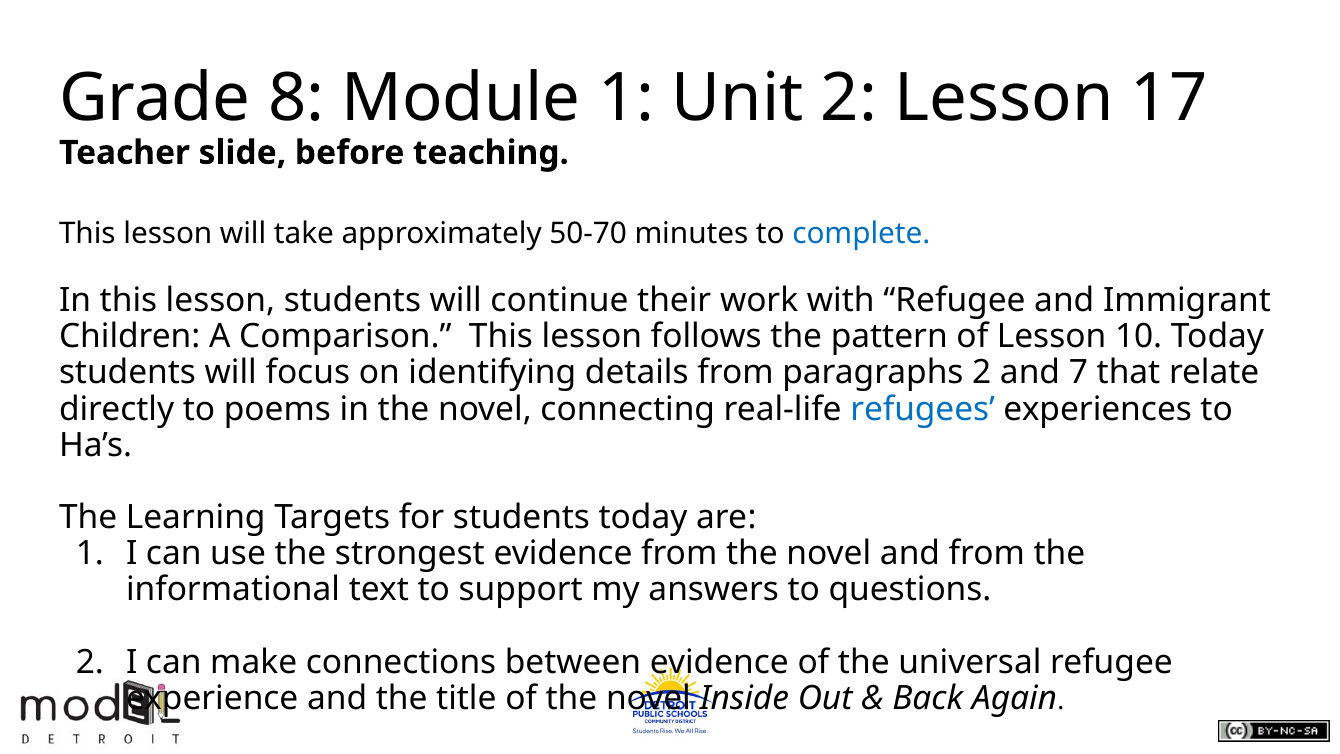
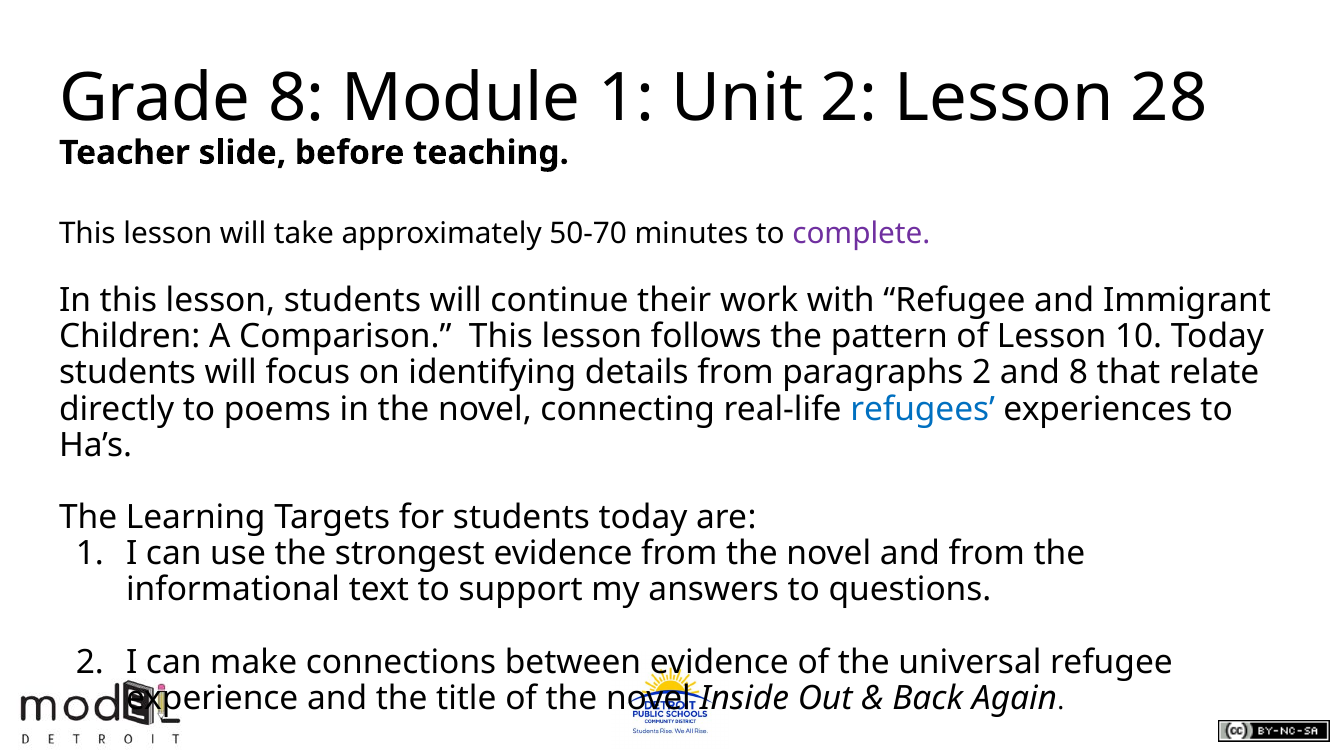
17: 17 -> 28
complete colour: blue -> purple
and 7: 7 -> 8
